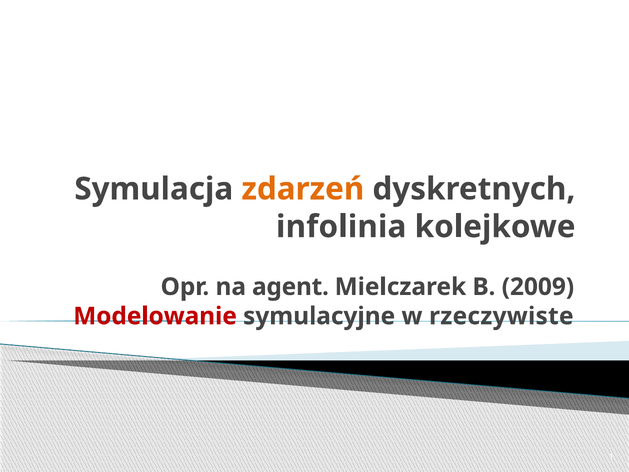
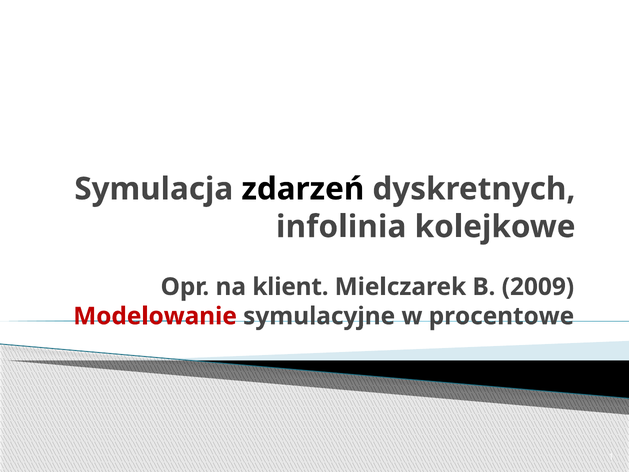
zdarzeń colour: orange -> black
agent: agent -> klient
rzeczywiste: rzeczywiste -> procentowe
